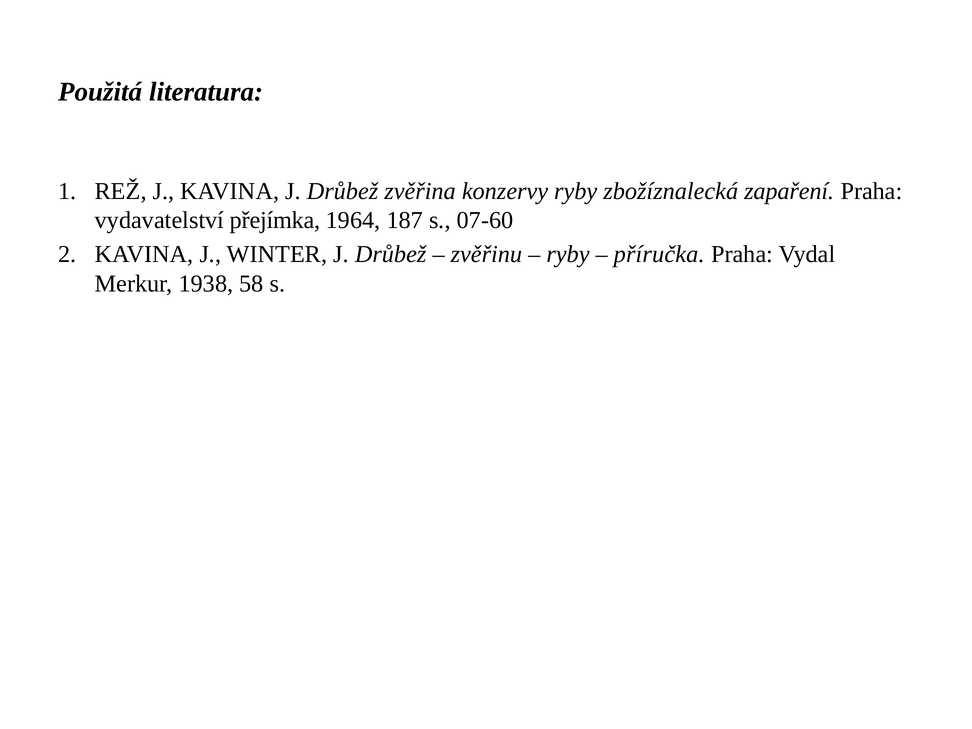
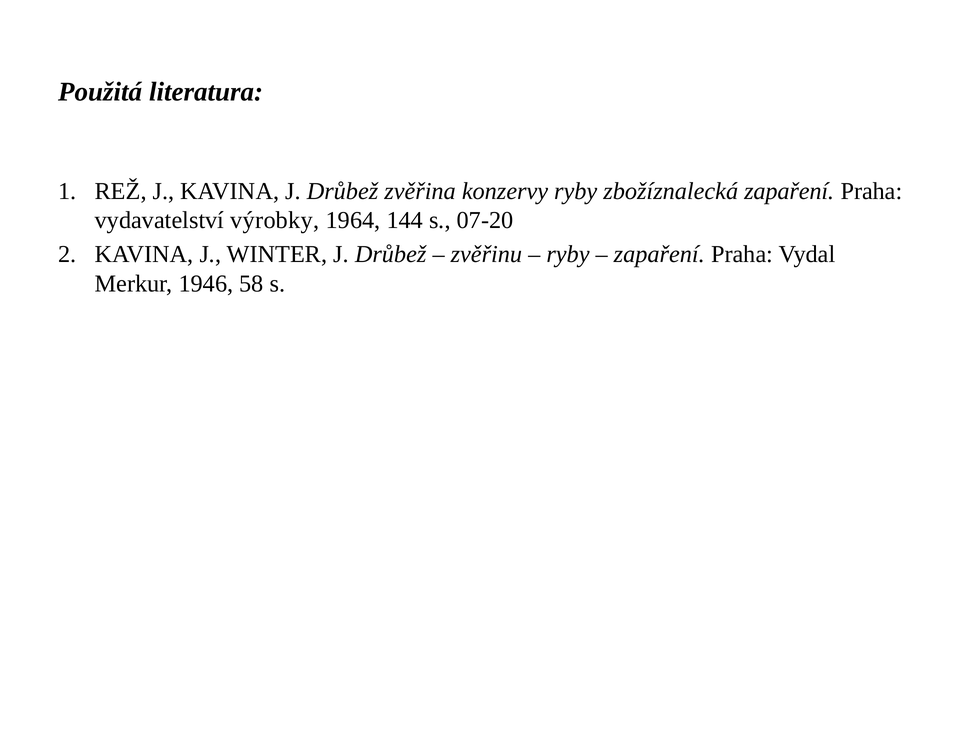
přejímka: přejímka -> výrobky
187: 187 -> 144
07-60: 07-60 -> 07-20
příručka at (659, 254): příručka -> zapaření
1938: 1938 -> 1946
